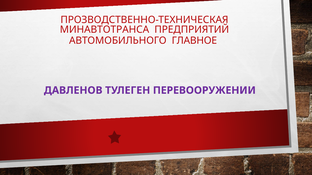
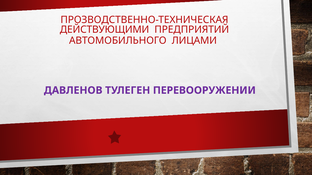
МИНАВТОТРАНСА: МИНАВТОТРАНСА -> ДЕЙСТВУЮЩИМИ
ГЛАВНОЕ: ГЛАВНОЕ -> ЛИЦАМИ
